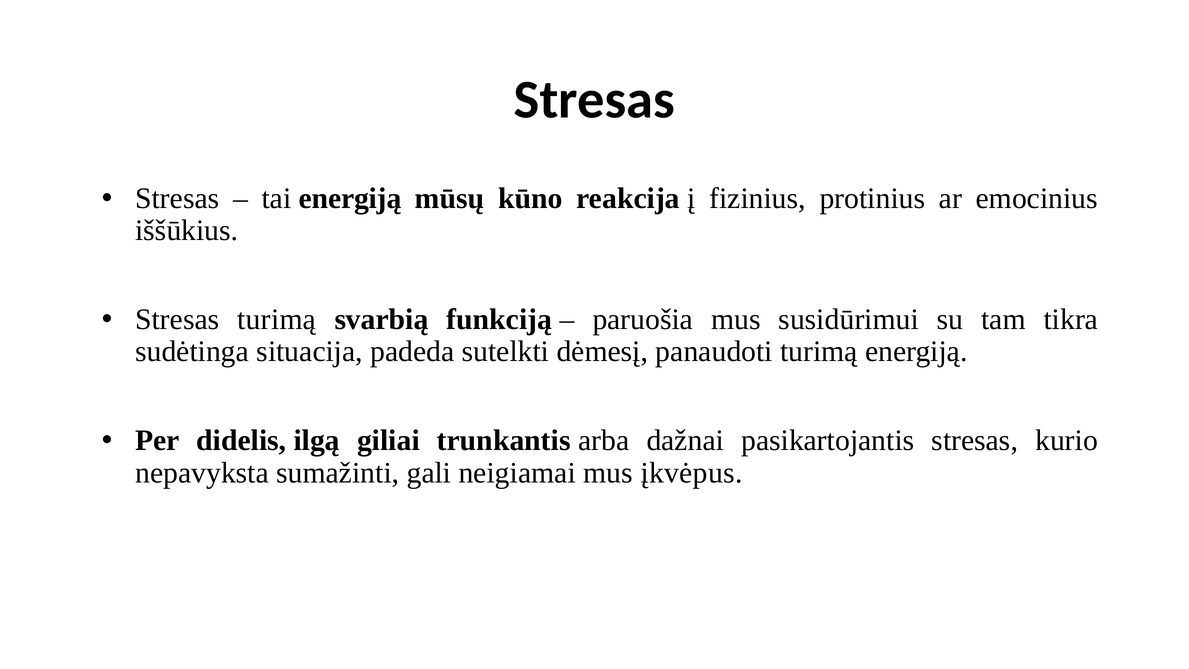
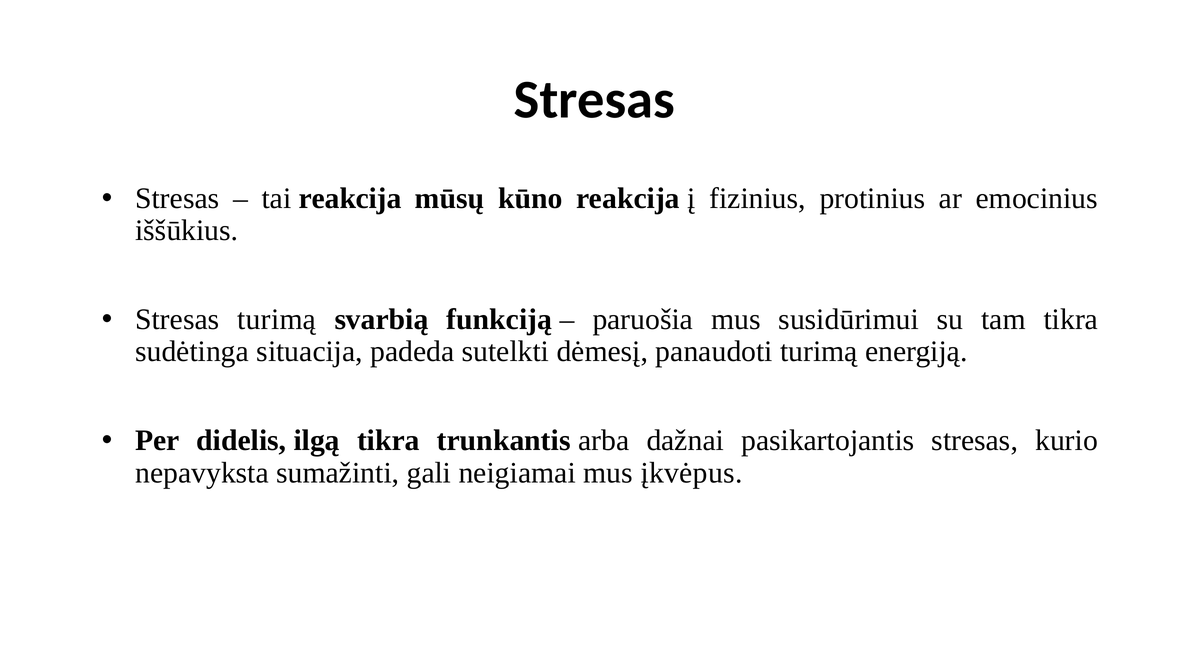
tai energiją: energiją -> reakcija
ilgą giliai: giliai -> tikra
